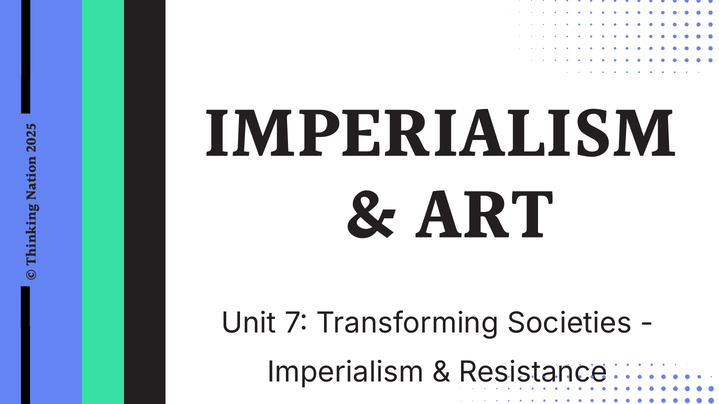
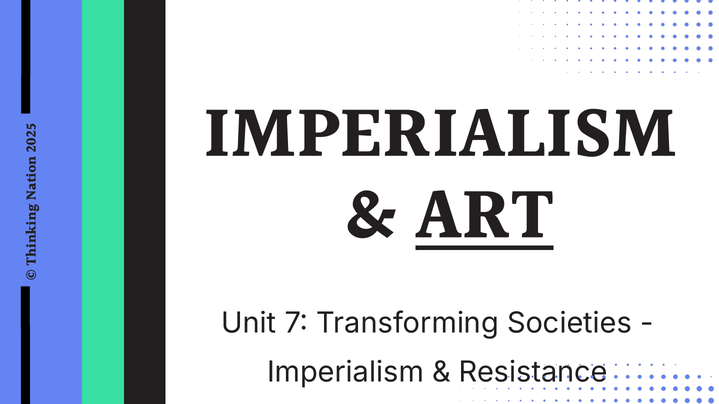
ART underline: none -> present
